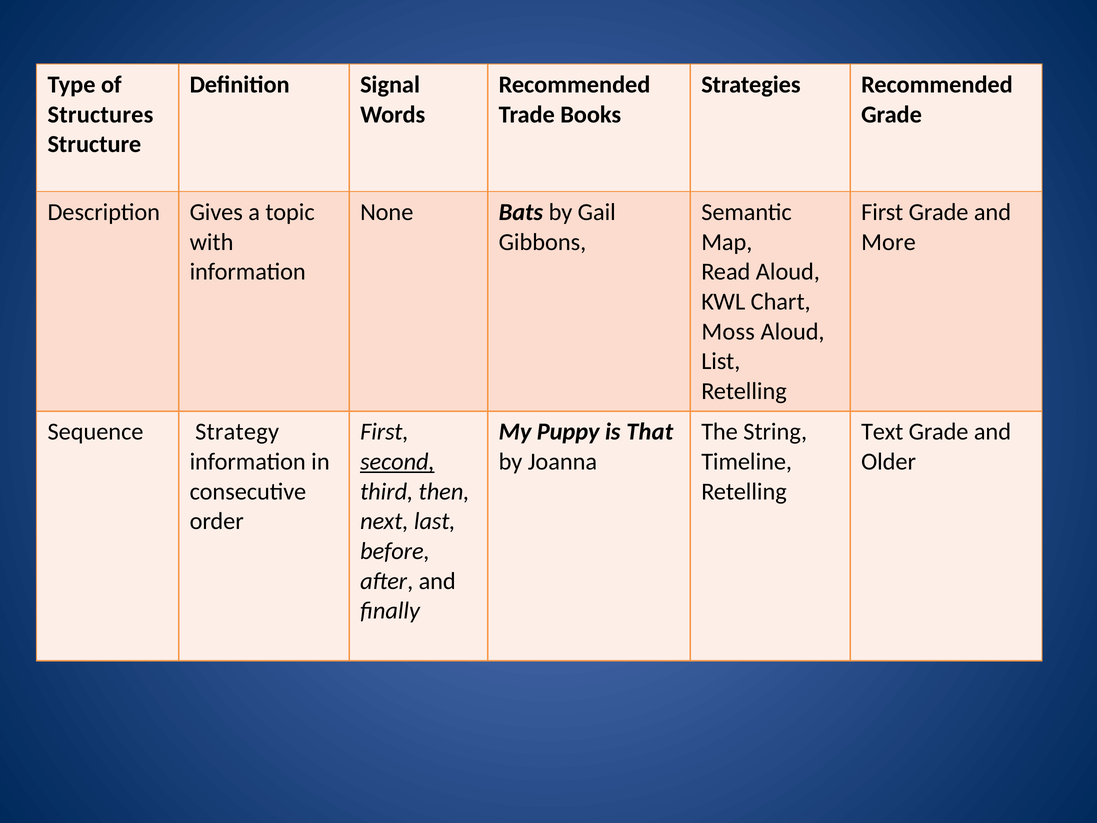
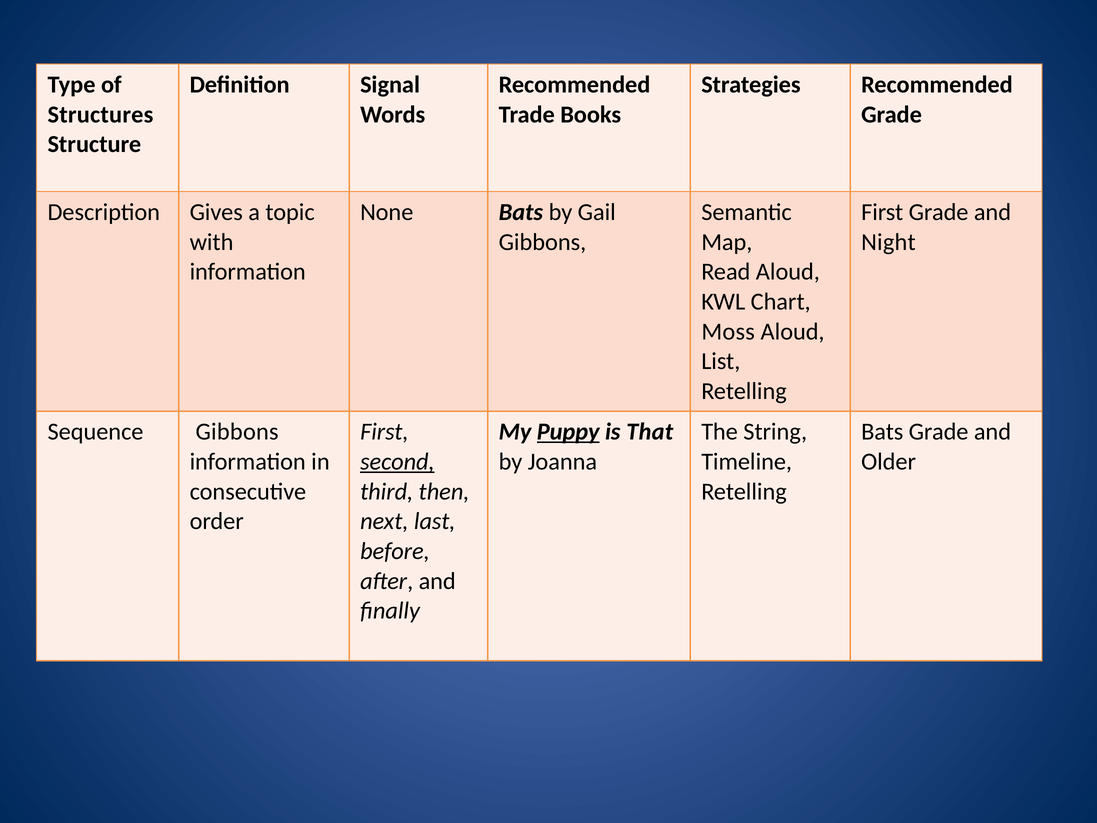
More: More -> Night
Sequence Strategy: Strategy -> Gibbons
Puppy underline: none -> present
Text at (882, 432): Text -> Bats
